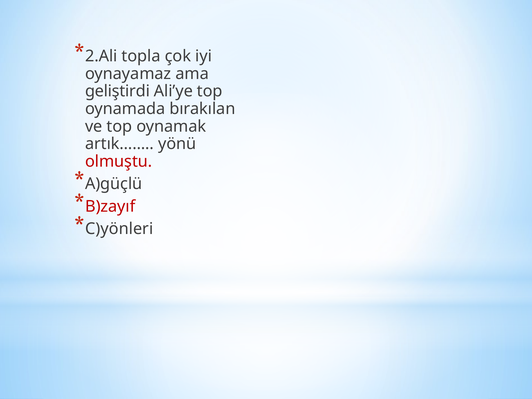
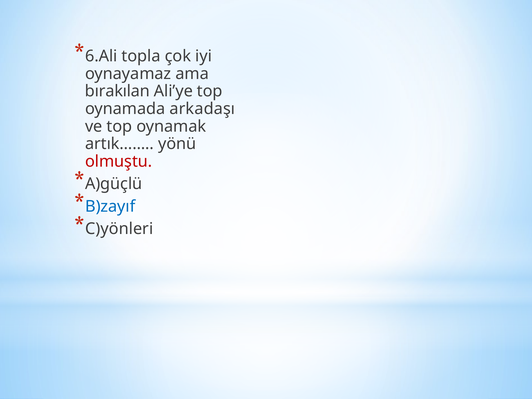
2.Ali: 2.Ali -> 6.Ali
geliştirdi: geliştirdi -> bırakılan
bırakılan: bırakılan -> arkadaşı
B)zayıf colour: red -> blue
